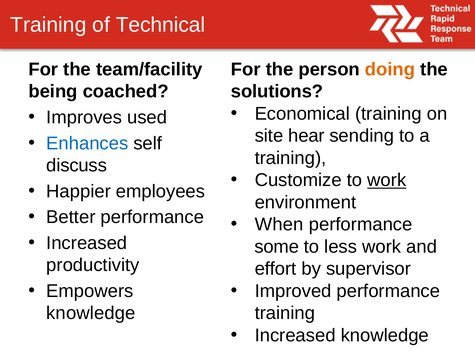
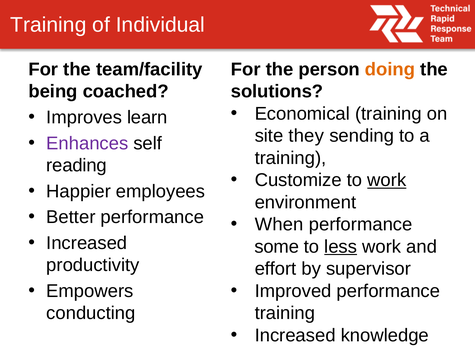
Technical: Technical -> Individual
used: used -> learn
hear: hear -> they
Enhances colour: blue -> purple
discuss: discuss -> reading
less underline: none -> present
knowledge at (91, 313): knowledge -> conducting
